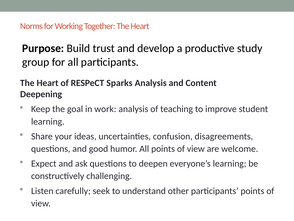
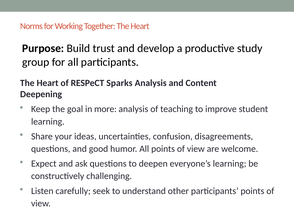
work: work -> more
